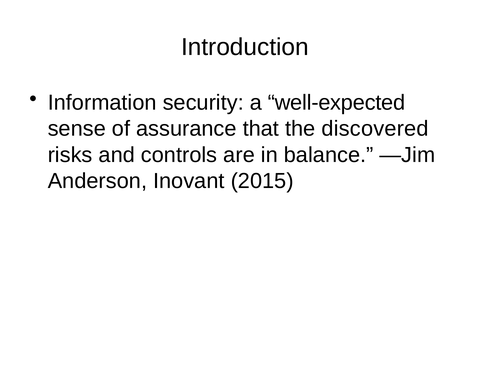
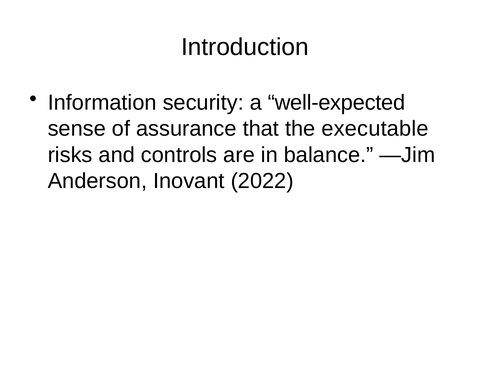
discovered: discovered -> executable
2015: 2015 -> 2022
